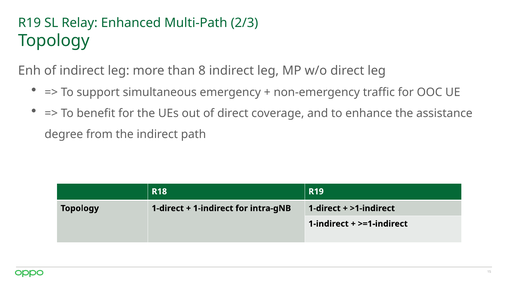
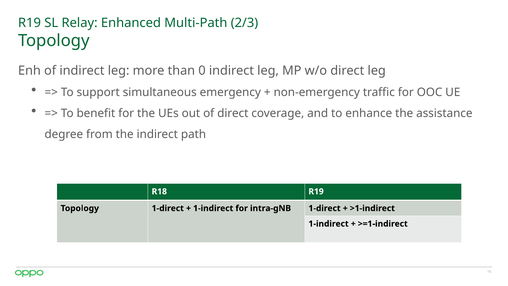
8: 8 -> 0
